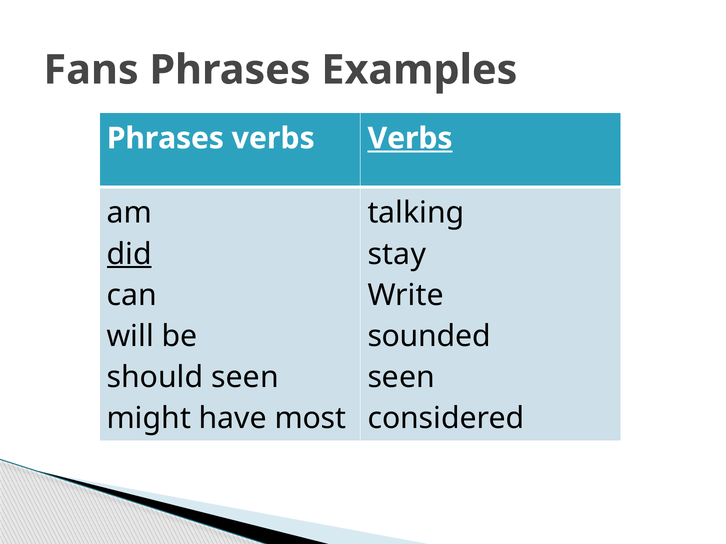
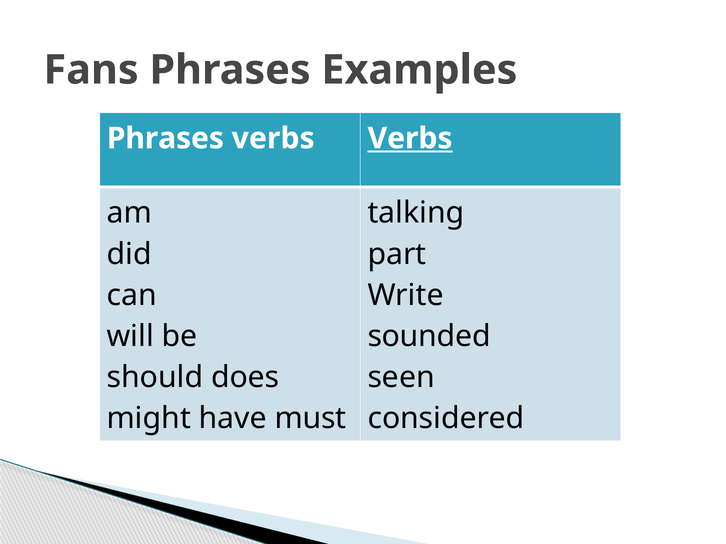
did underline: present -> none
stay: stay -> part
should seen: seen -> does
most: most -> must
